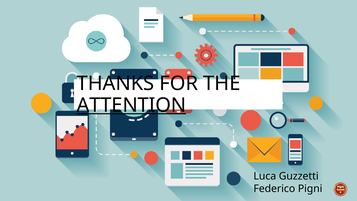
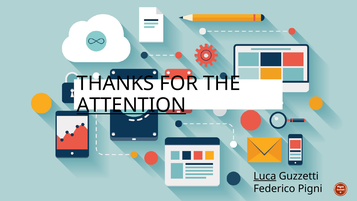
Luca underline: none -> present
